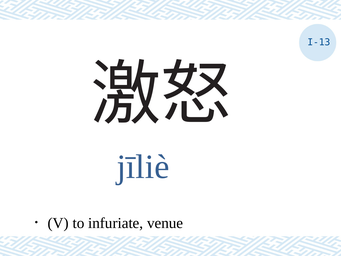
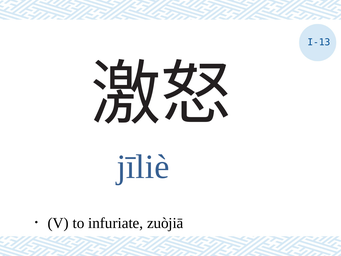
venue: venue -> zuòjiā
